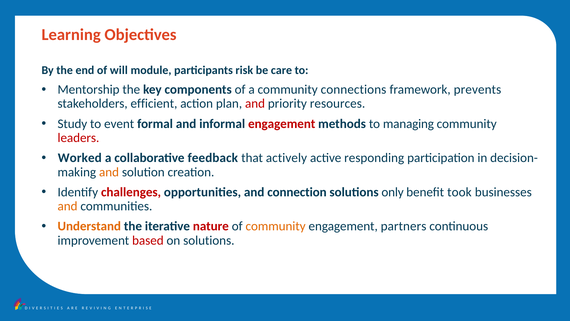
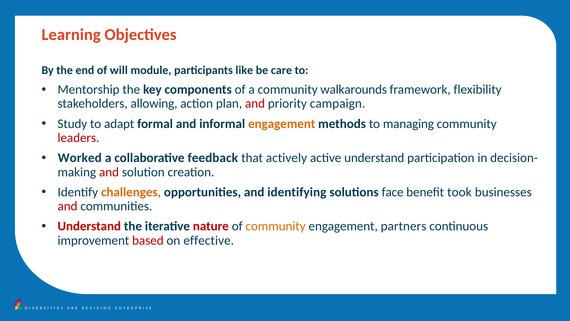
risk: risk -> like
connections: connections -> walkarounds
prevents: prevents -> flexibility
efficient: efficient -> allowing
resources: resources -> campaign
event: event -> adapt
engagement at (282, 124) colour: red -> orange
active responding: responding -> understand
and at (109, 172) colour: orange -> red
challenges colour: red -> orange
connection: connection -> identifying
only: only -> face
and at (68, 206) colour: orange -> red
Understand at (89, 226) colour: orange -> red
on solutions: solutions -> effective
